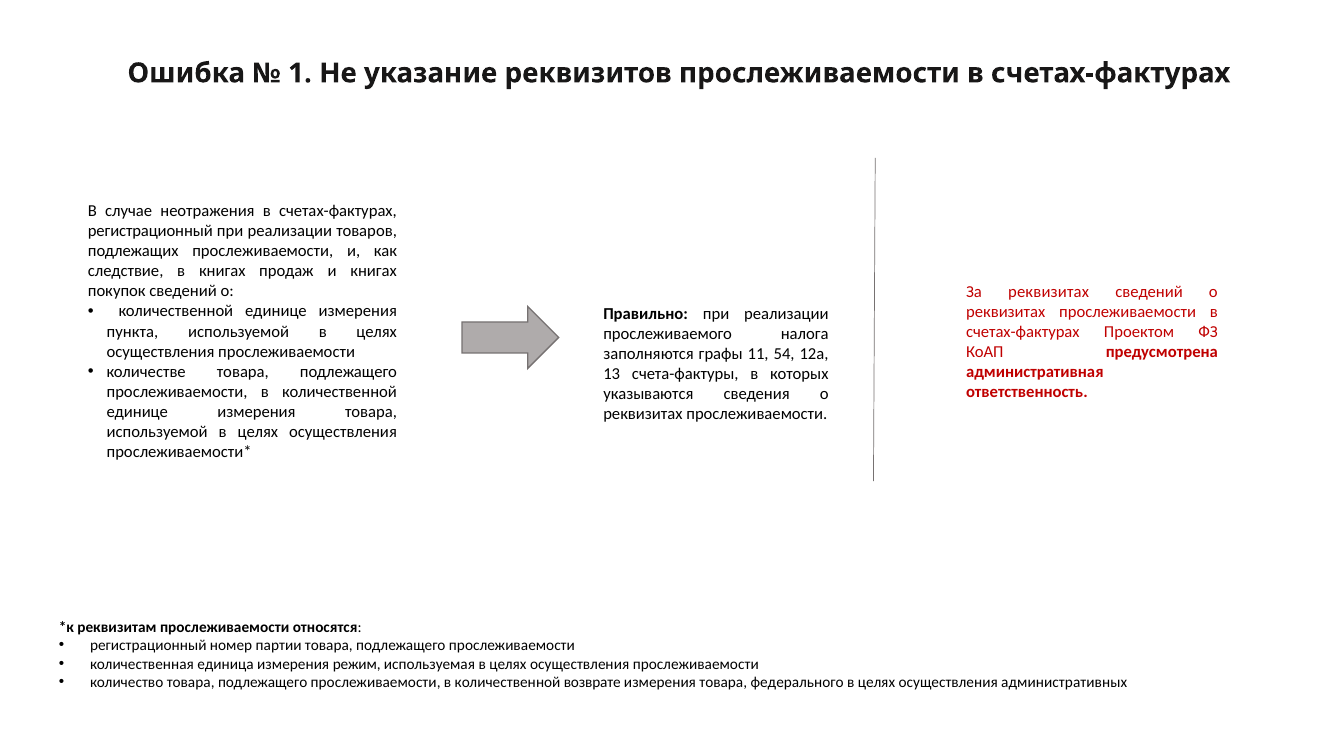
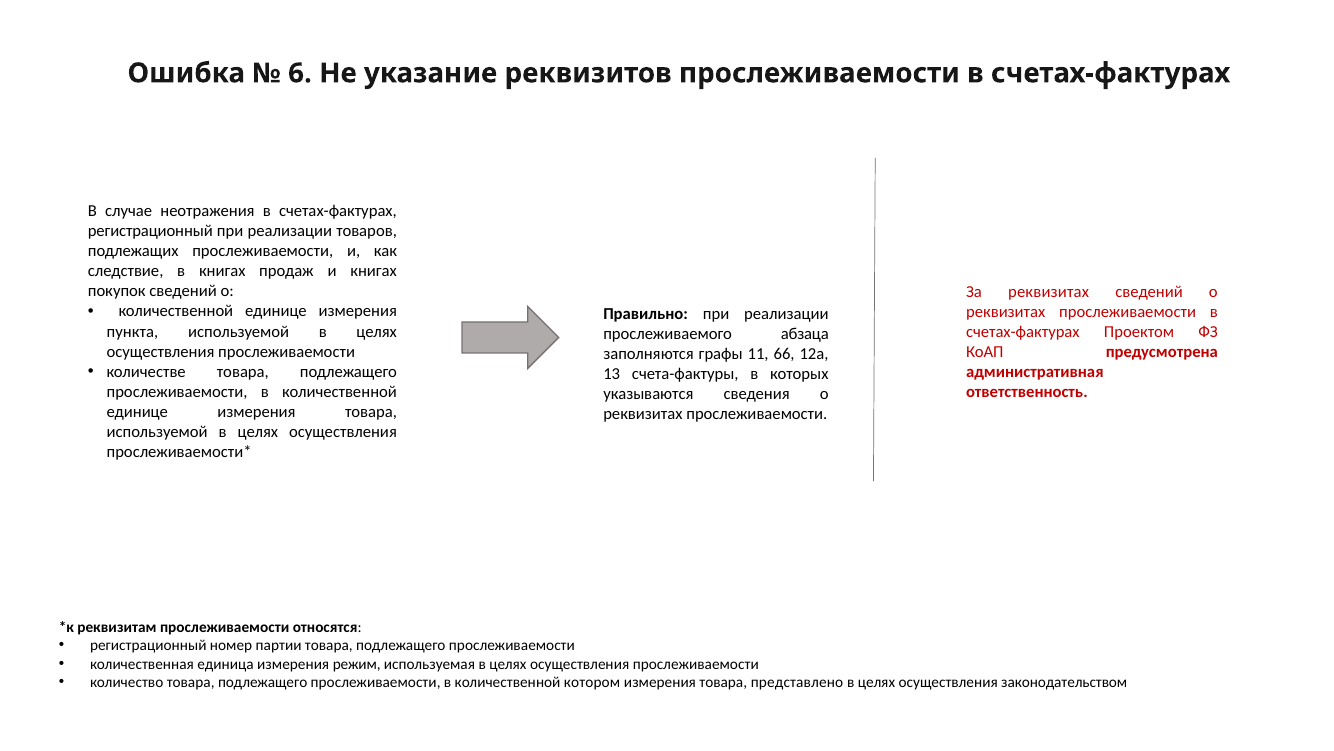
1: 1 -> 6
налога: налога -> абзаца
54: 54 -> 66
возврате: возврате -> котором
федерального: федерального -> представлено
административных: административных -> законодательством
